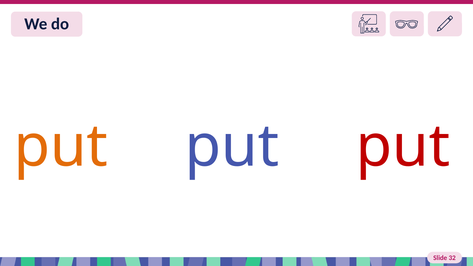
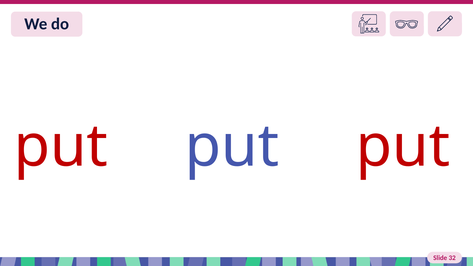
put at (61, 146) colour: orange -> red
